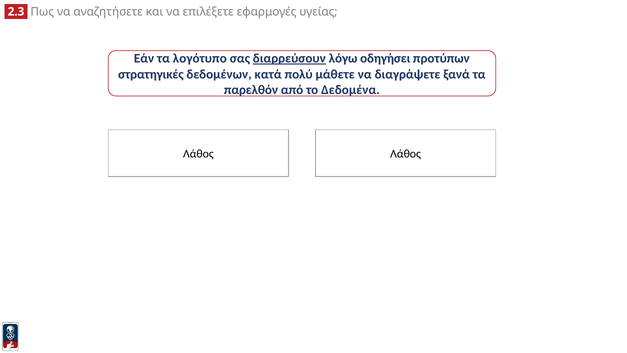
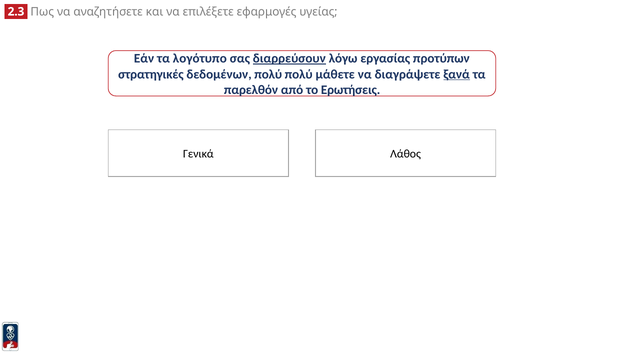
οδηγήσει: οδηγήσει -> εργασίας
δεδομένων κατά: κατά -> πολύ
ξανά underline: none -> present
Δεδομένα: Δεδομένα -> Ερωτήσεις
Λάθος at (198, 154): Λάθος -> Γενικά
